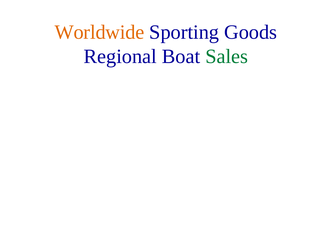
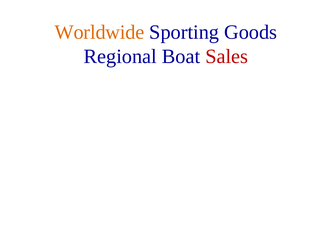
Sales colour: green -> red
